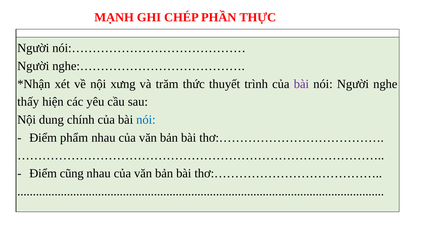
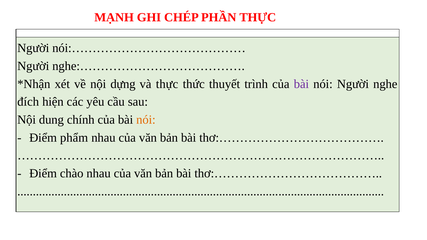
xưng: xưng -> dựng
và trăm: trăm -> thực
thấy: thấy -> đích
nói at (146, 120) colour: blue -> orange
cũng: cũng -> chào
